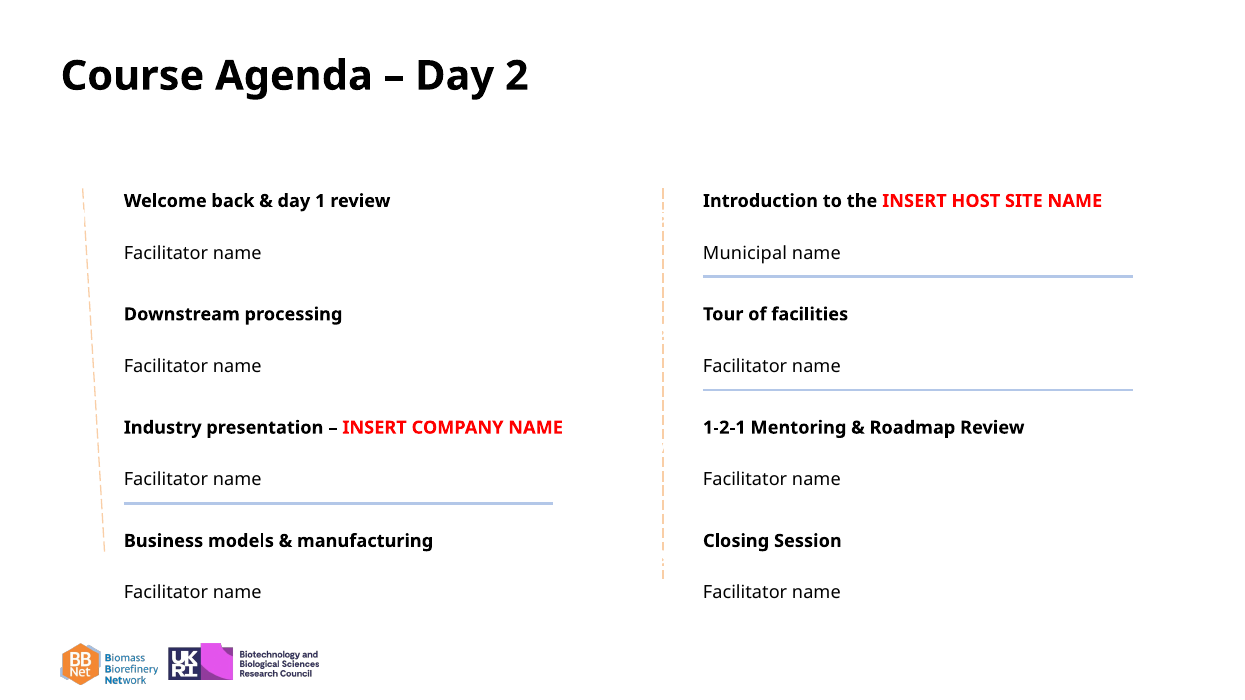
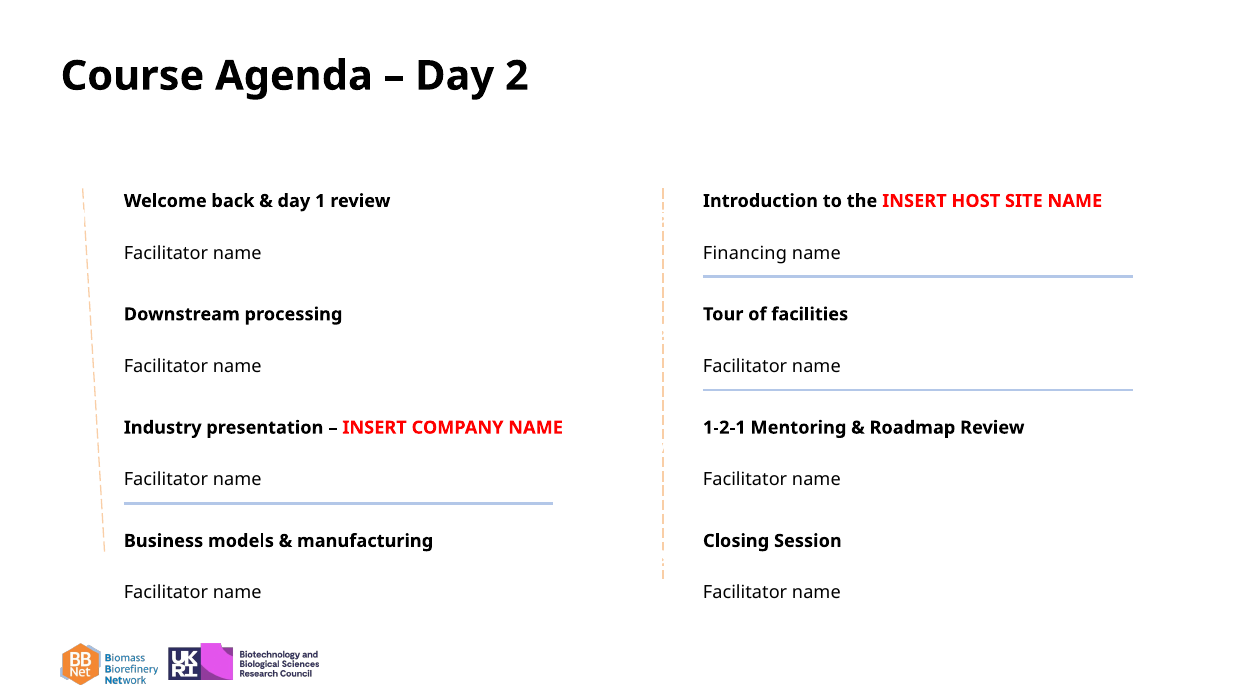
Municipal: Municipal -> Financing
